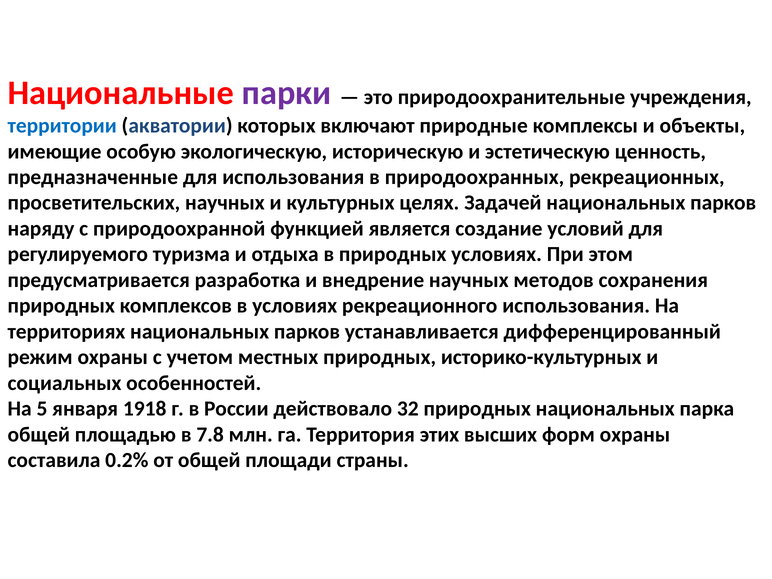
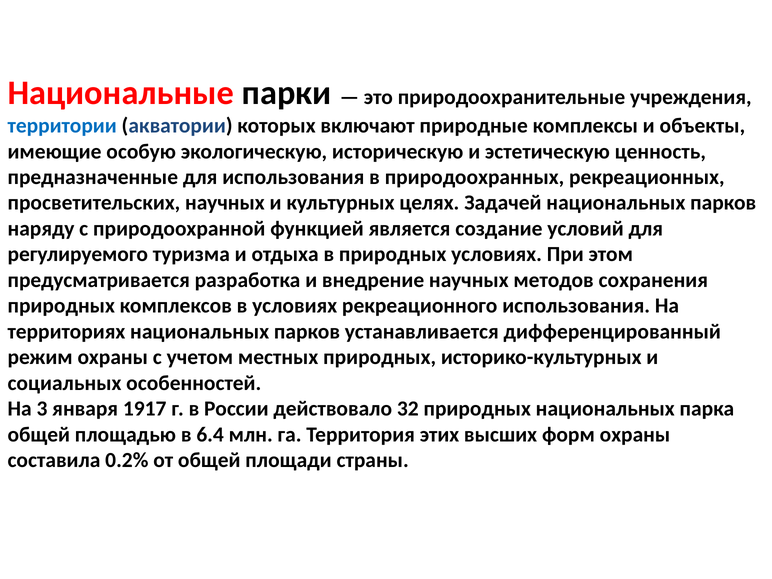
парки colour: purple -> black
5: 5 -> 3
1918: 1918 -> 1917
7.8: 7.8 -> 6.4
